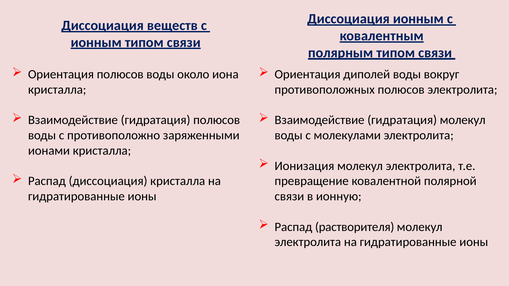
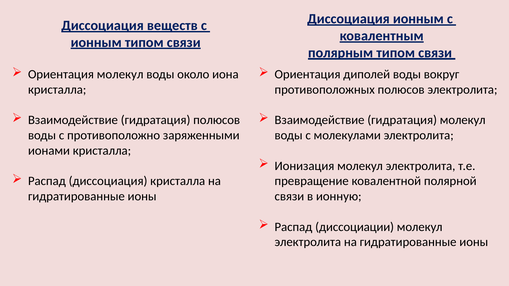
Ориентация полюсов: полюсов -> молекул
растворителя: растворителя -> диссоциации
